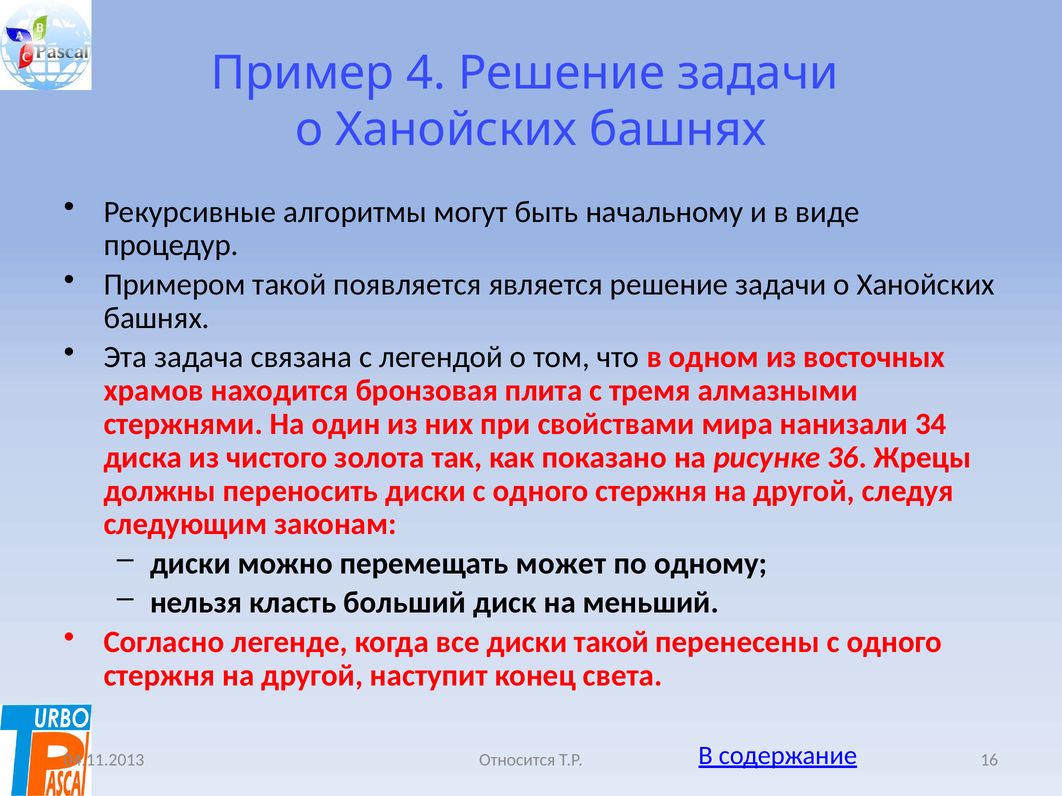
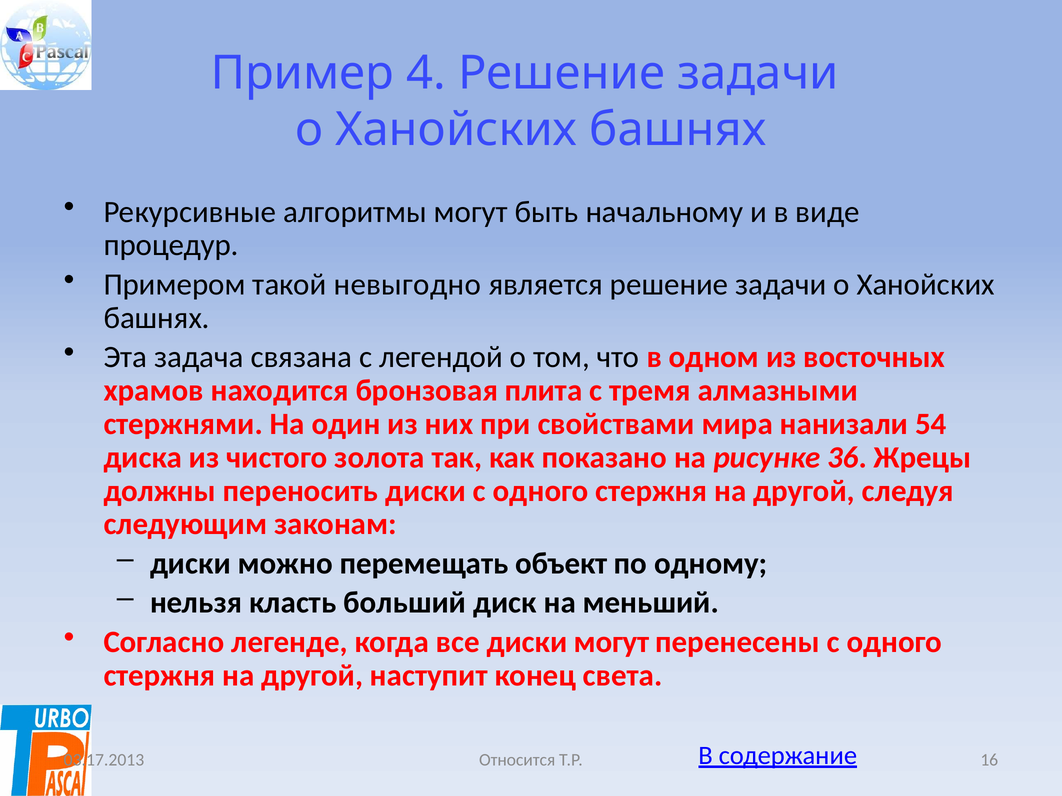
появляется: появляется -> невыгодно
34: 34 -> 54
может: может -> объект
диски такой: такой -> могут
04.11.2013: 04.11.2013 -> 03.17.2013
